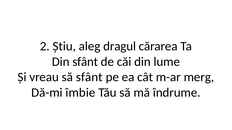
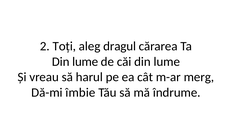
Știu: Știu -> Toți
sfânt at (85, 62): sfânt -> lume
să sfânt: sfânt -> harul
